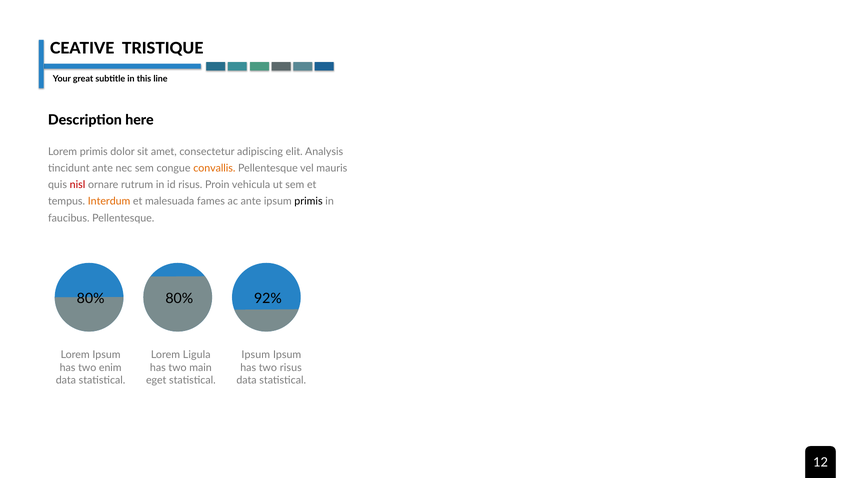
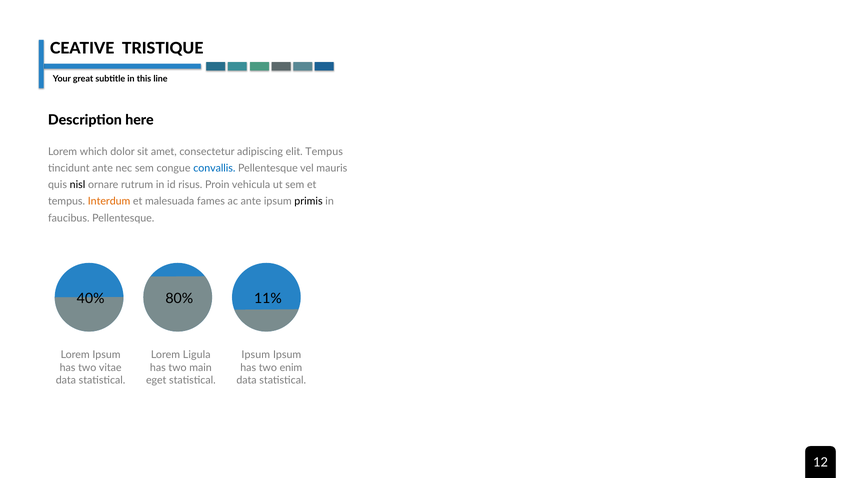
Lorem primis: primis -> which
elit Analysis: Analysis -> Tempus
convallis colour: orange -> blue
nisl colour: red -> black
80% at (91, 299): 80% -> 40%
92%: 92% -> 11%
enim: enim -> vitae
two risus: risus -> enim
